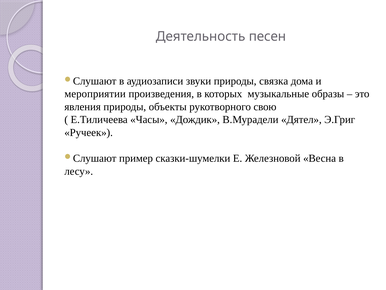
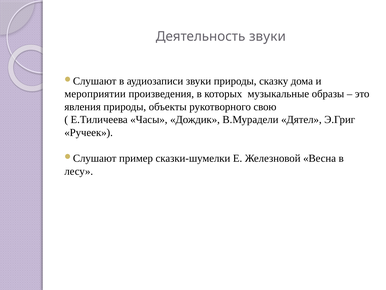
Деятельность песен: песен -> звуки
связка: связка -> сказку
